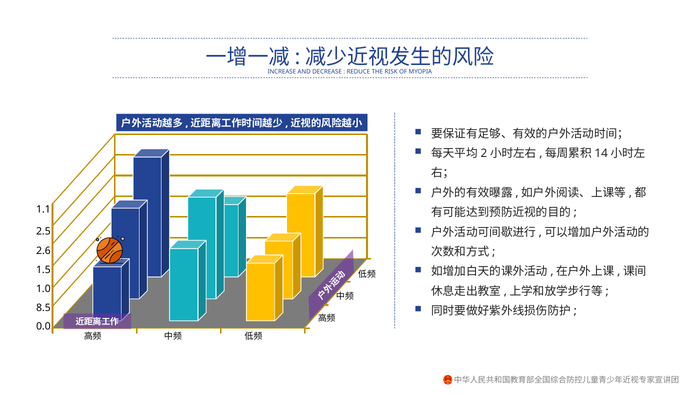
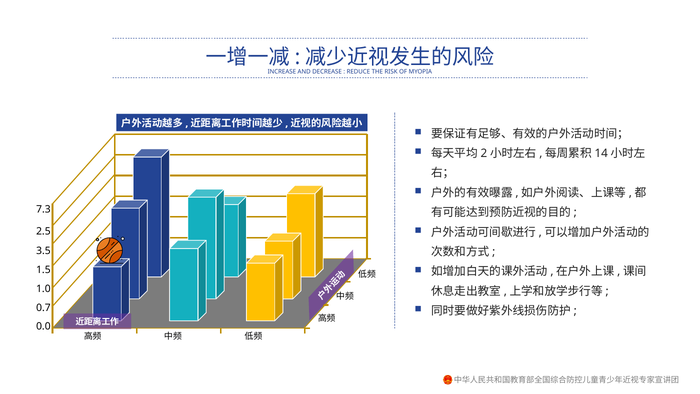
1.1: 1.1 -> 7.3
2.6: 2.6 -> 3.5
8.5: 8.5 -> 0.7
